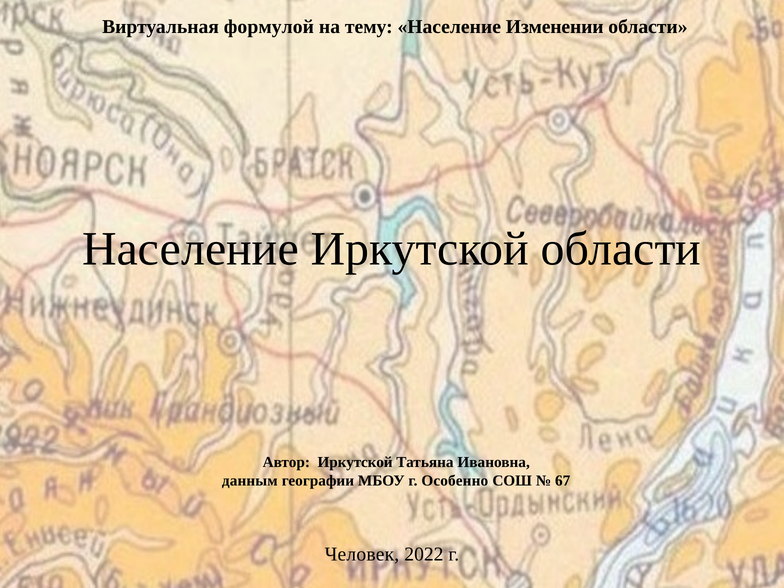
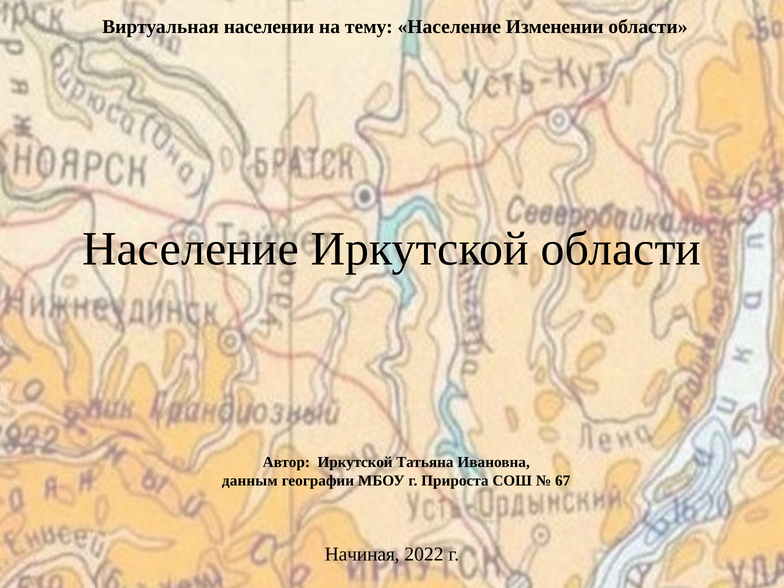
формулой: формулой -> населении
Особенно: Особенно -> Прироста
Человек: Человек -> Начиная
